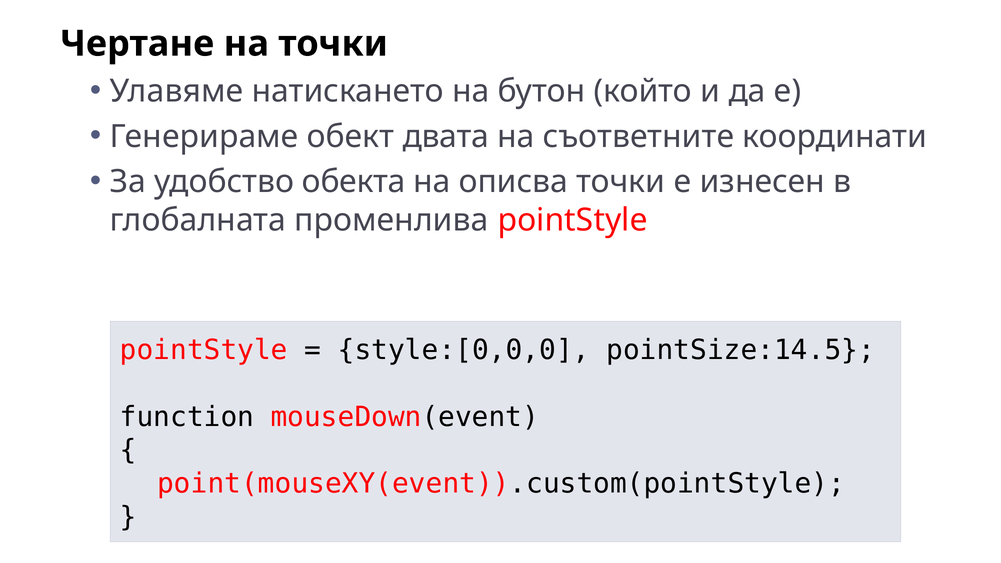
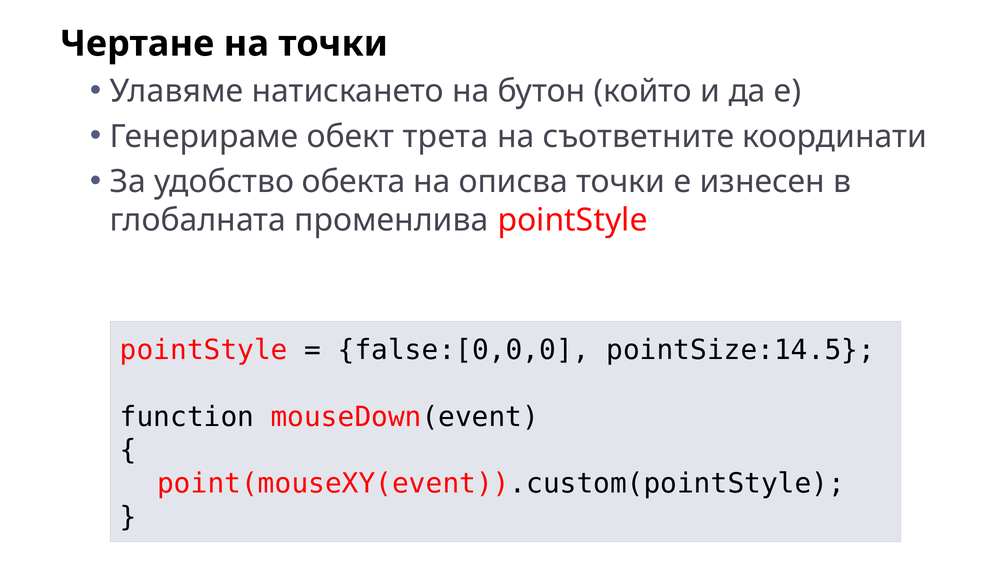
двата: двата -> трета
style:[0,0,0: style:[0,0,0 -> false:[0,0,0
